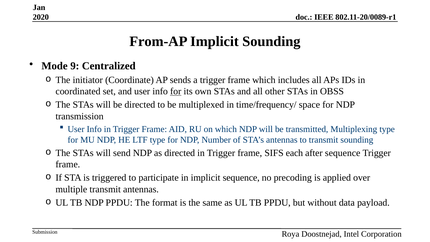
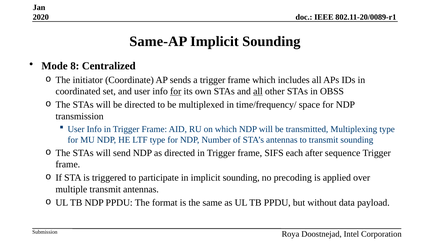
From-AP: From-AP -> Same-AP
9: 9 -> 8
all at (258, 91) underline: none -> present
in implicit sequence: sequence -> sounding
